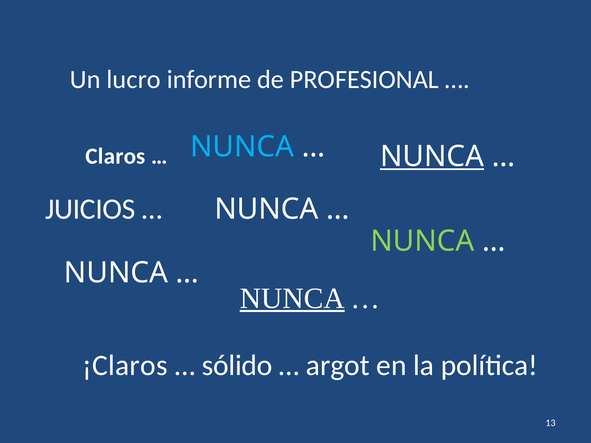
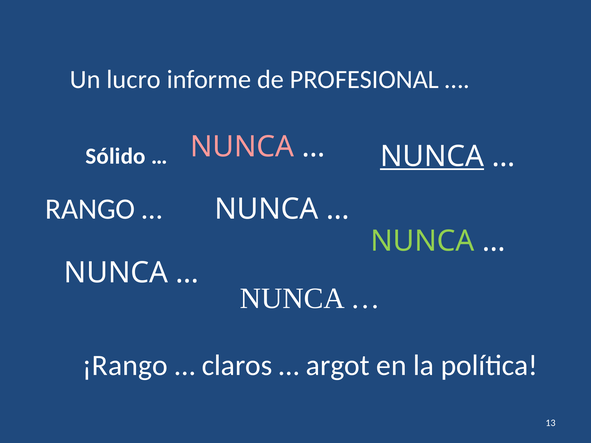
Claros: Claros -> Sólido
NUNCA at (242, 147) colour: light blue -> pink
JUICIOS: JUICIOS -> RANGO
NUNCA at (292, 298) underline: present -> none
¡Claros: ¡Claros -> ¡Rango
sólido: sólido -> claros
